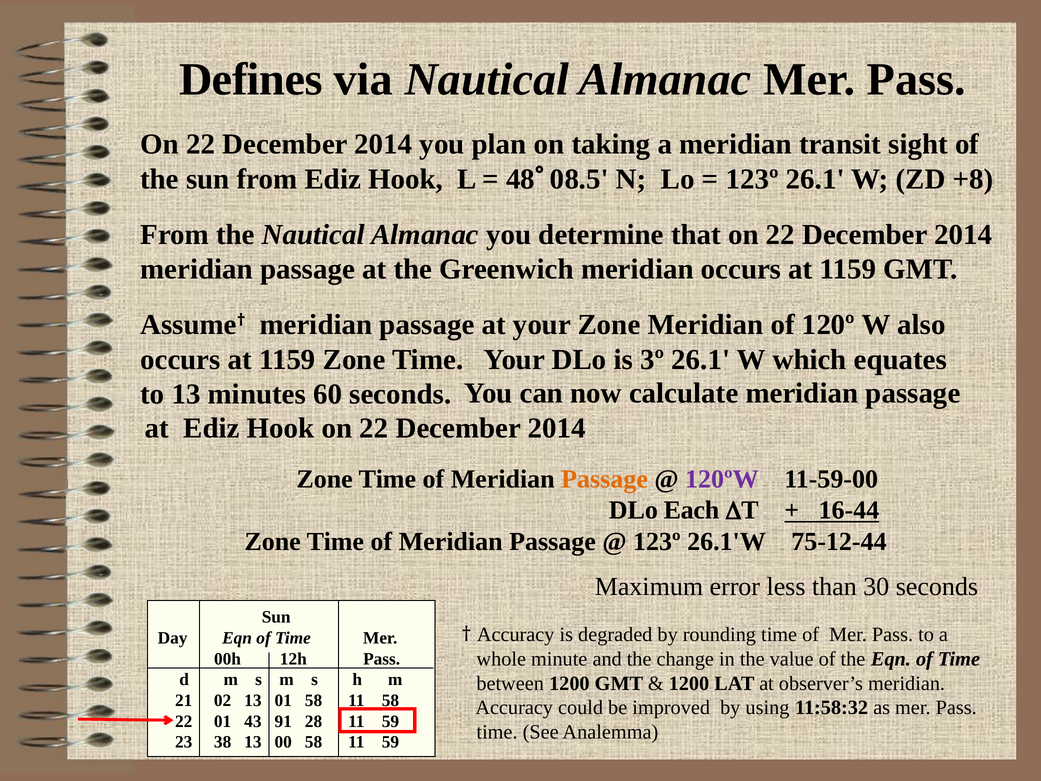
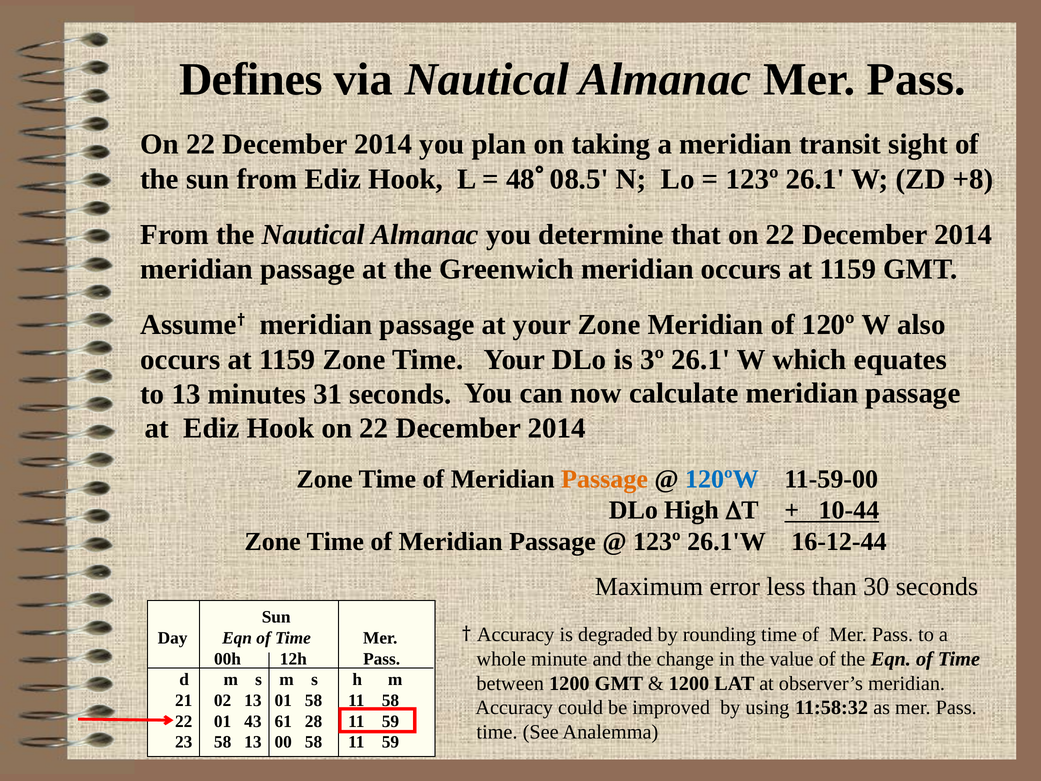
60: 60 -> 31
120ºW colour: purple -> blue
Each: Each -> High
16-44: 16-44 -> 10-44
75-12-44: 75-12-44 -> 16-12-44
91: 91 -> 61
23 38: 38 -> 58
